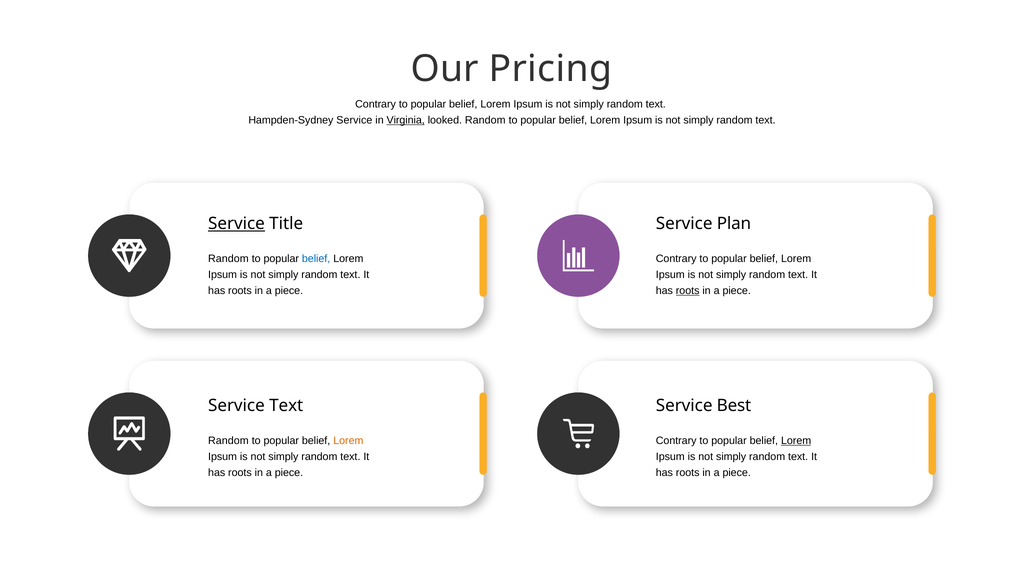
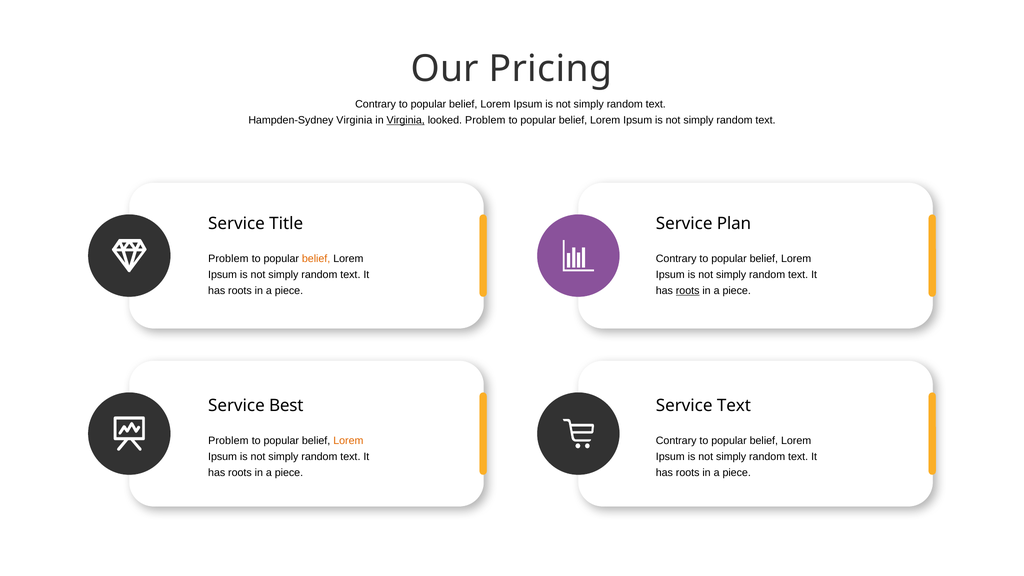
Hampden-Sydney Service: Service -> Virginia
looked Random: Random -> Problem
Service at (236, 224) underline: present -> none
Random at (228, 259): Random -> Problem
belief at (316, 259) colour: blue -> orange
Service Text: Text -> Best
Service Best: Best -> Text
Random at (228, 441): Random -> Problem
Lorem at (796, 441) underline: present -> none
